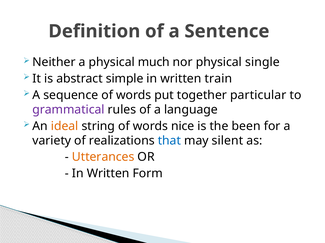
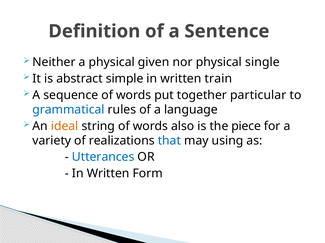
much: much -> given
grammatical colour: purple -> blue
nice: nice -> also
been: been -> piece
silent: silent -> using
Utterances colour: orange -> blue
